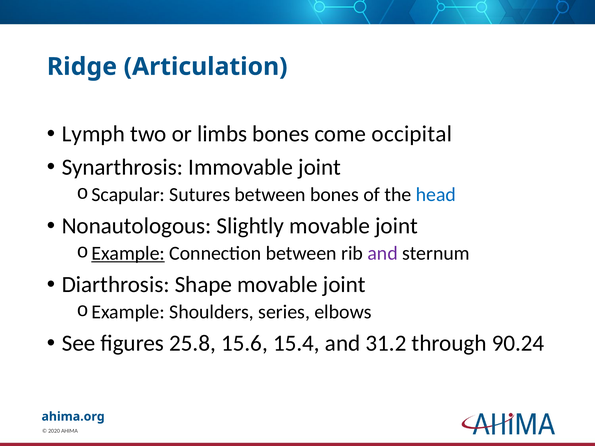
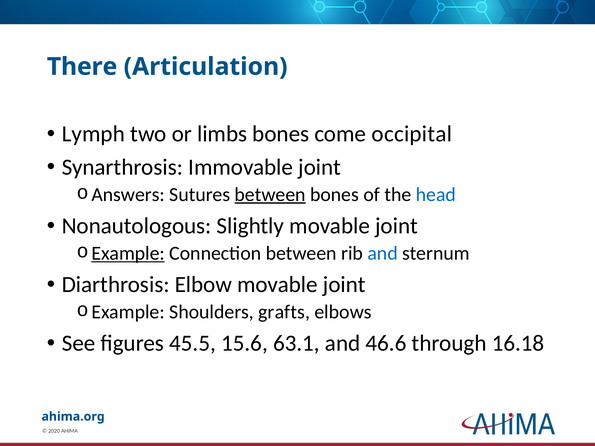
Ridge: Ridge -> There
Scapular: Scapular -> Answers
between at (270, 195) underline: none -> present
and at (383, 253) colour: purple -> blue
Shape: Shape -> Elbow
series: series -> grafts
25.8: 25.8 -> 45.5
15.4: 15.4 -> 63.1
31.2: 31.2 -> 46.6
90.24: 90.24 -> 16.18
